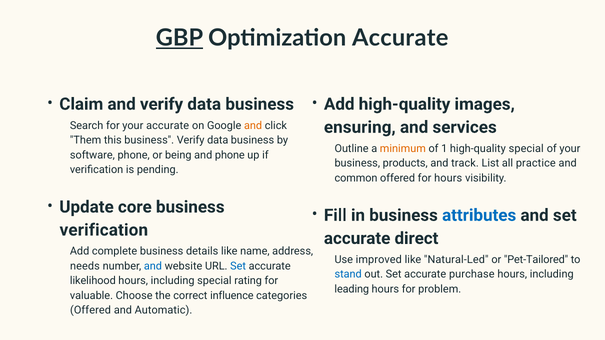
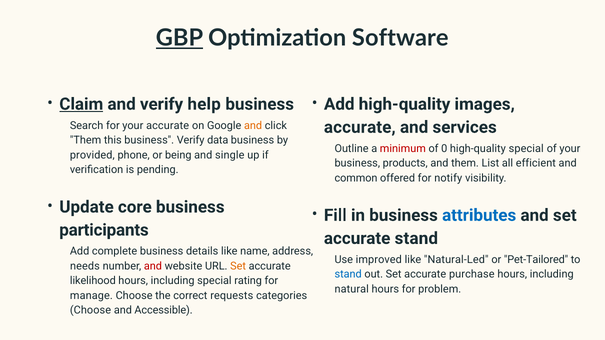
Optimization Accurate: Accurate -> Software
Claim underline: none -> present
and verify data: data -> help
ensuring at (360, 127): ensuring -> accurate
minimum colour: orange -> red
1: 1 -> 0
software: software -> provided
and phone: phone -> single
and track: track -> them
practice: practice -> efficient
for hours: hours -> notify
verification at (104, 230): verification -> participants
accurate direct: direct -> stand
and at (153, 266) colour: blue -> red
Set at (238, 266) colour: blue -> orange
leading: leading -> natural
valuable: valuable -> manage
influence: influence -> requests
Offered at (90, 311): Offered -> Choose
Automatic: Automatic -> Accessible
